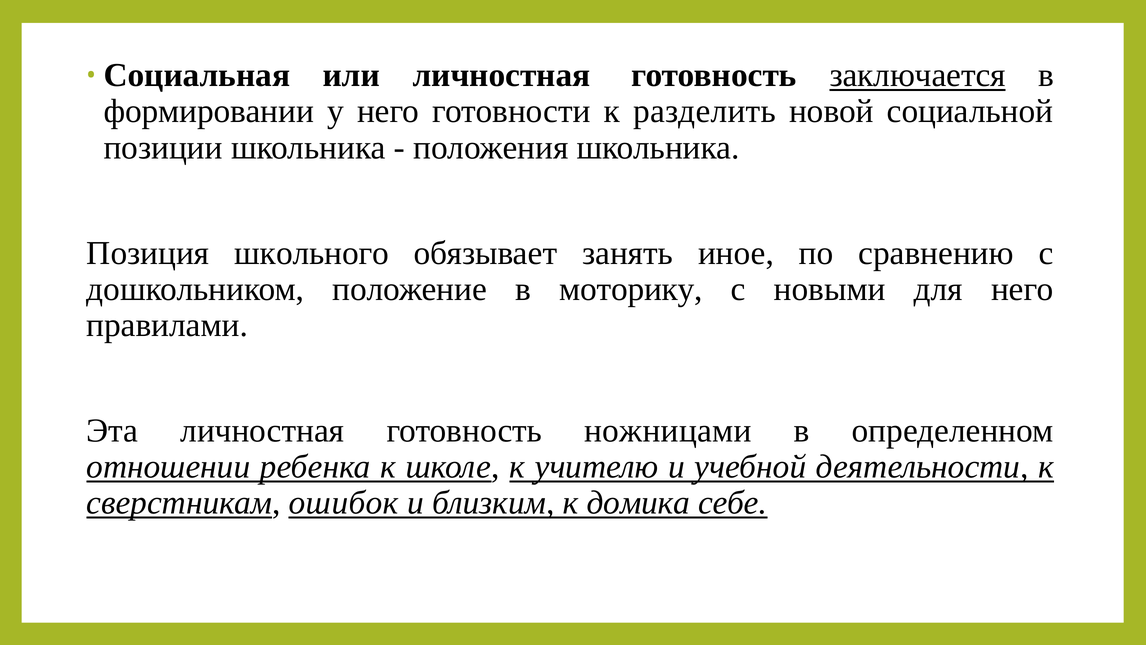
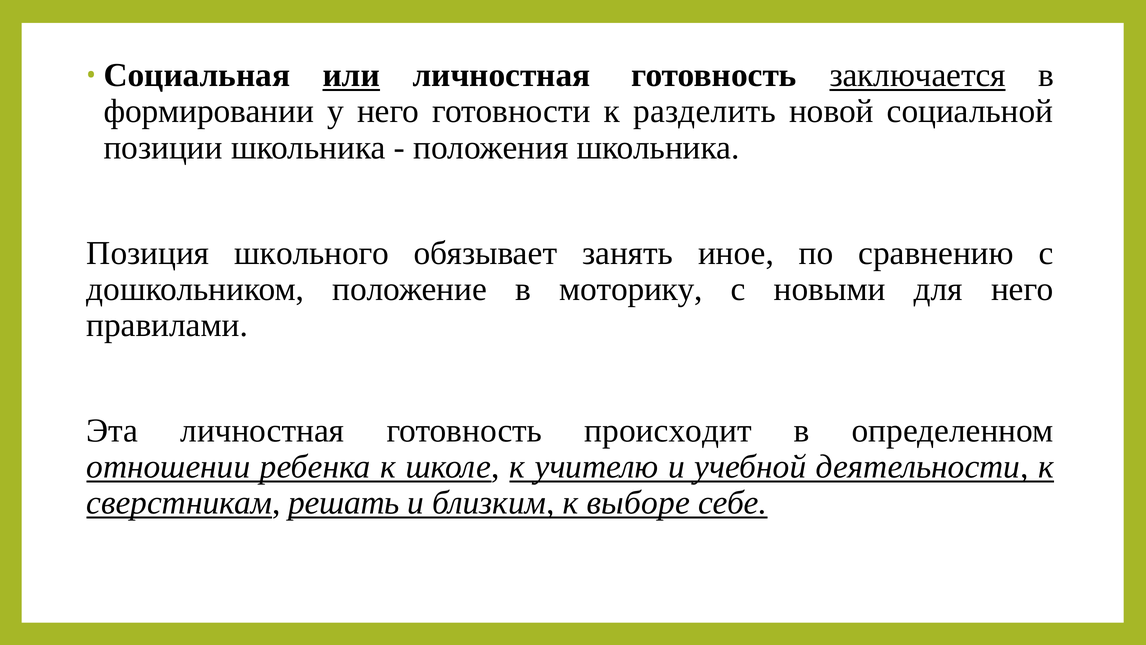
или underline: none -> present
ножницами: ножницами -> происходит
ошибок: ошибок -> решать
домика: домика -> выборе
